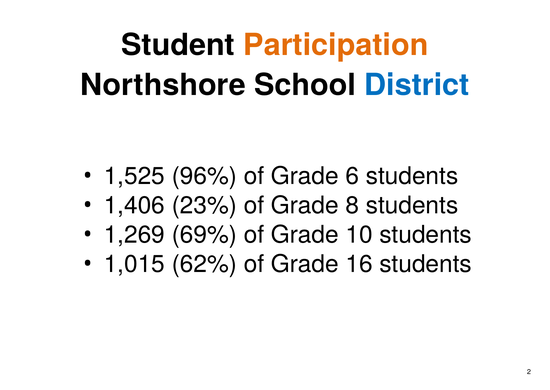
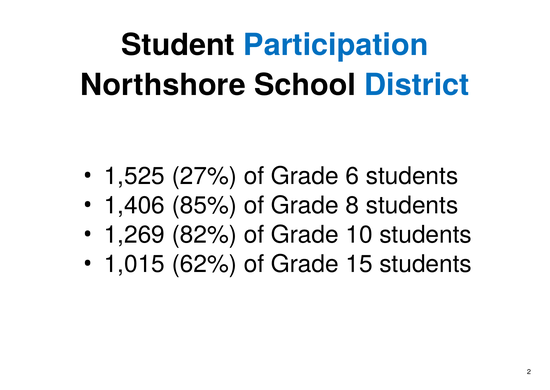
Participation colour: orange -> blue
96%: 96% -> 27%
23%: 23% -> 85%
69%: 69% -> 82%
16: 16 -> 15
